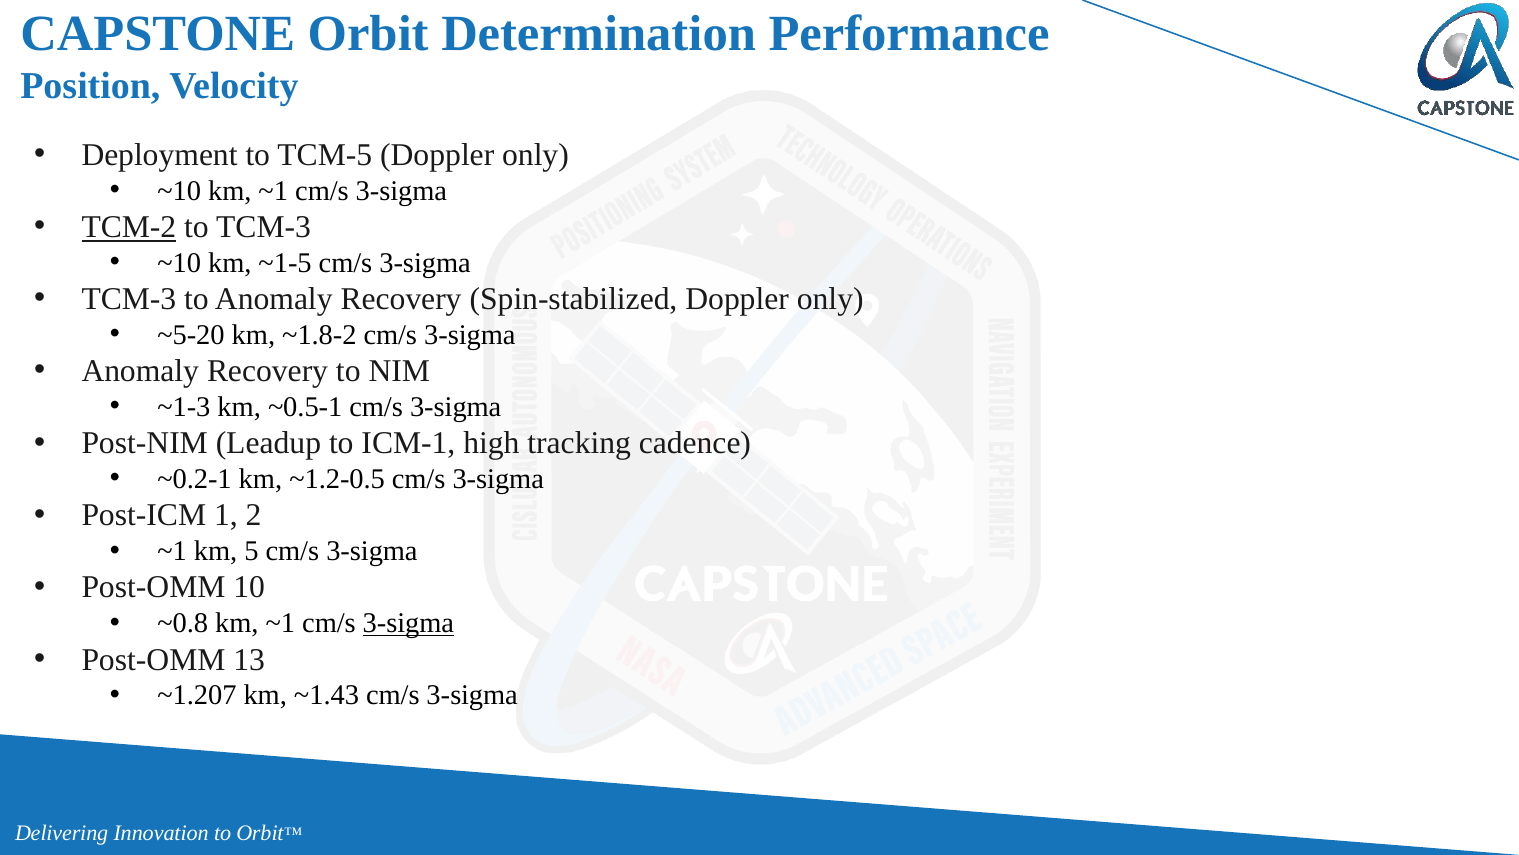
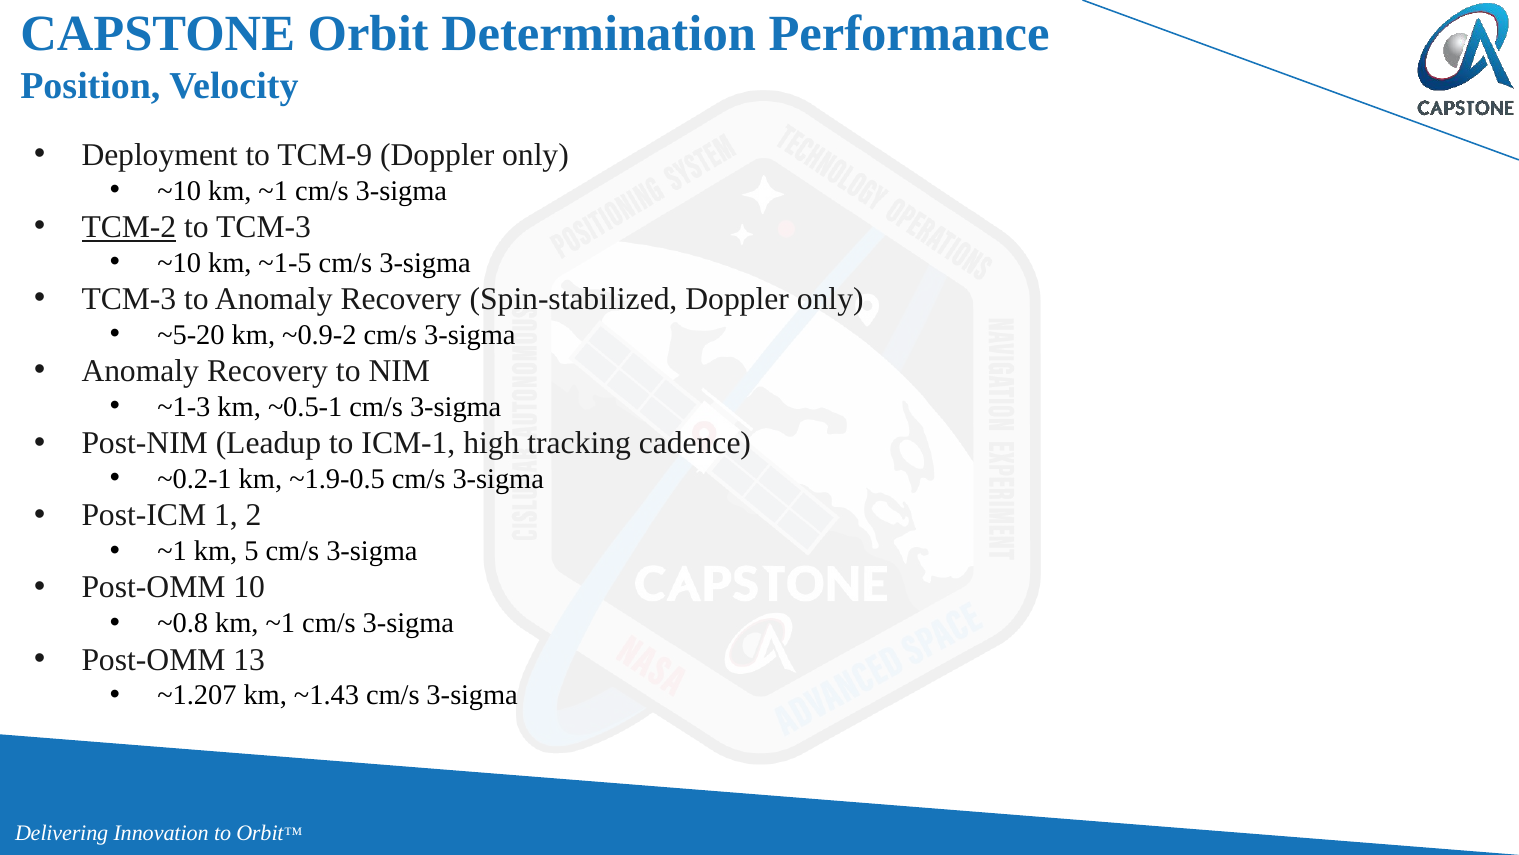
TCM-5: TCM-5 -> TCM-9
~1.8-2: ~1.8-2 -> ~0.9-2
~1.2-0.5: ~1.2-0.5 -> ~1.9-0.5
3-sigma at (408, 623) underline: present -> none
